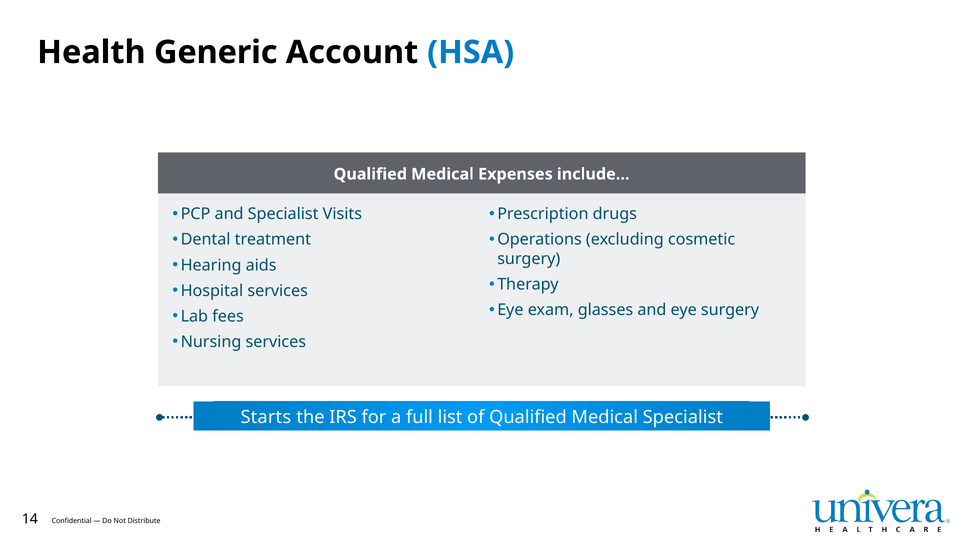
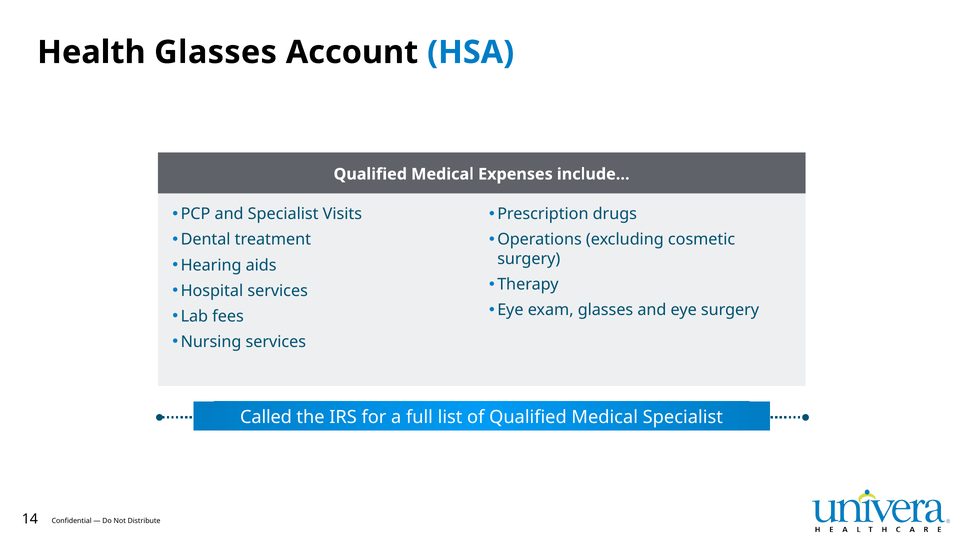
Health Generic: Generic -> Glasses
Starts: Starts -> Called
